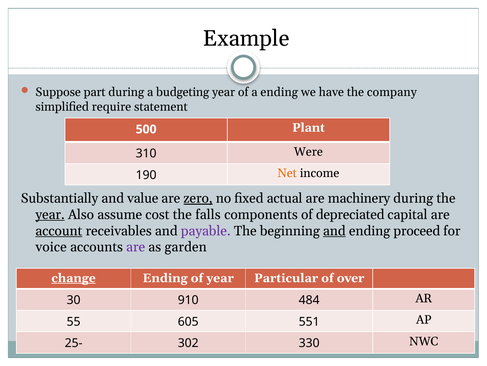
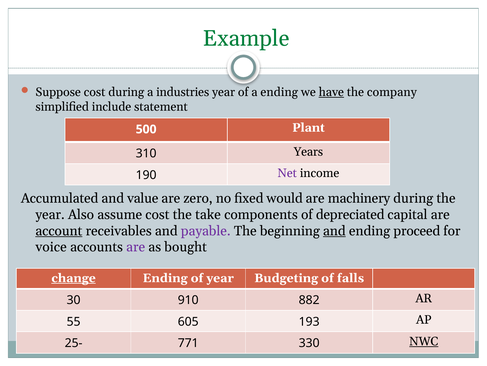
Example colour: black -> green
Suppose part: part -> cost
budgeting: budgeting -> industries
have underline: none -> present
require: require -> include
Were: Were -> Years
Net colour: orange -> purple
Substantially: Substantially -> Accumulated
zero underline: present -> none
actual: actual -> would
year at (50, 214) underline: present -> none
falls: falls -> take
garden: garden -> bought
Particular: Particular -> Budgeting
over: over -> falls
484: 484 -> 882
551: 551 -> 193
302: 302 -> 771
NWC underline: none -> present
